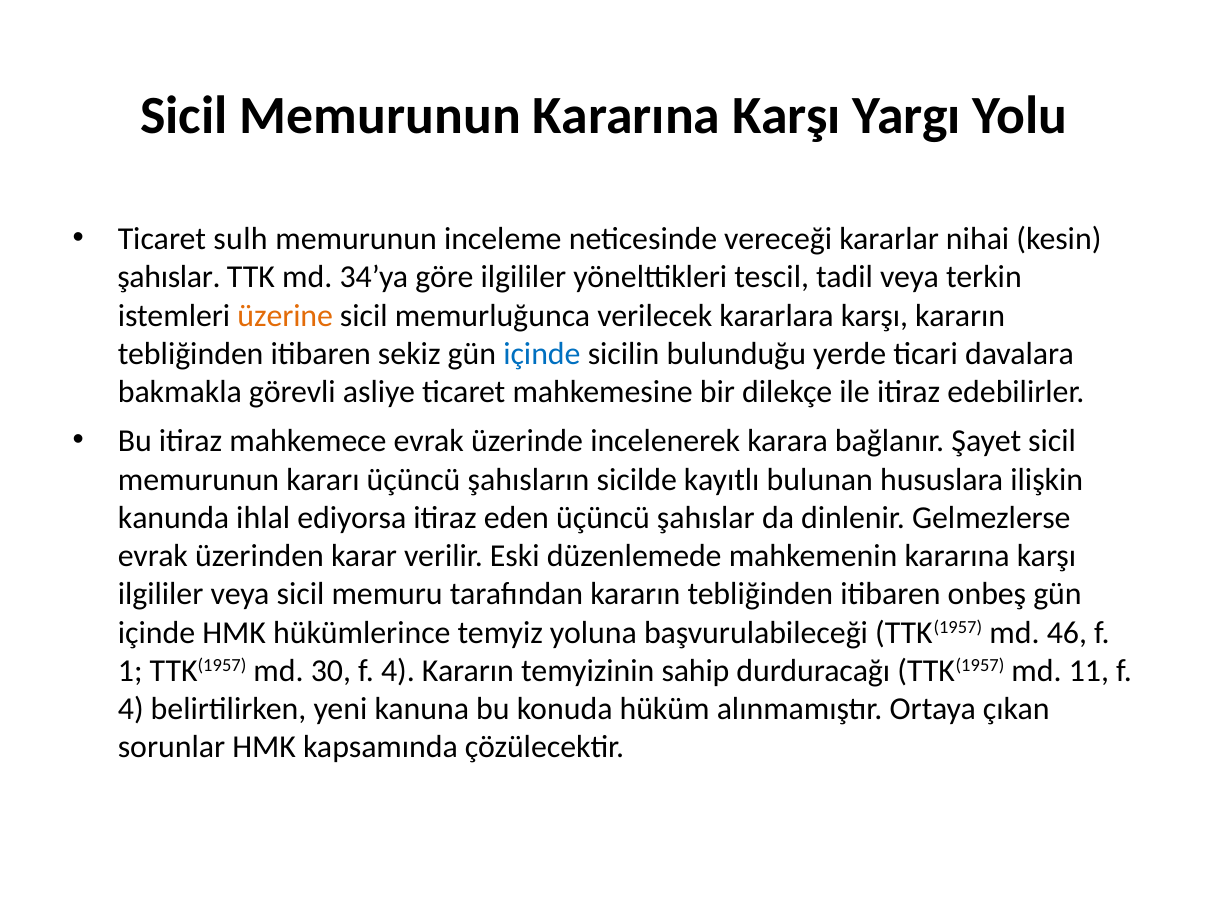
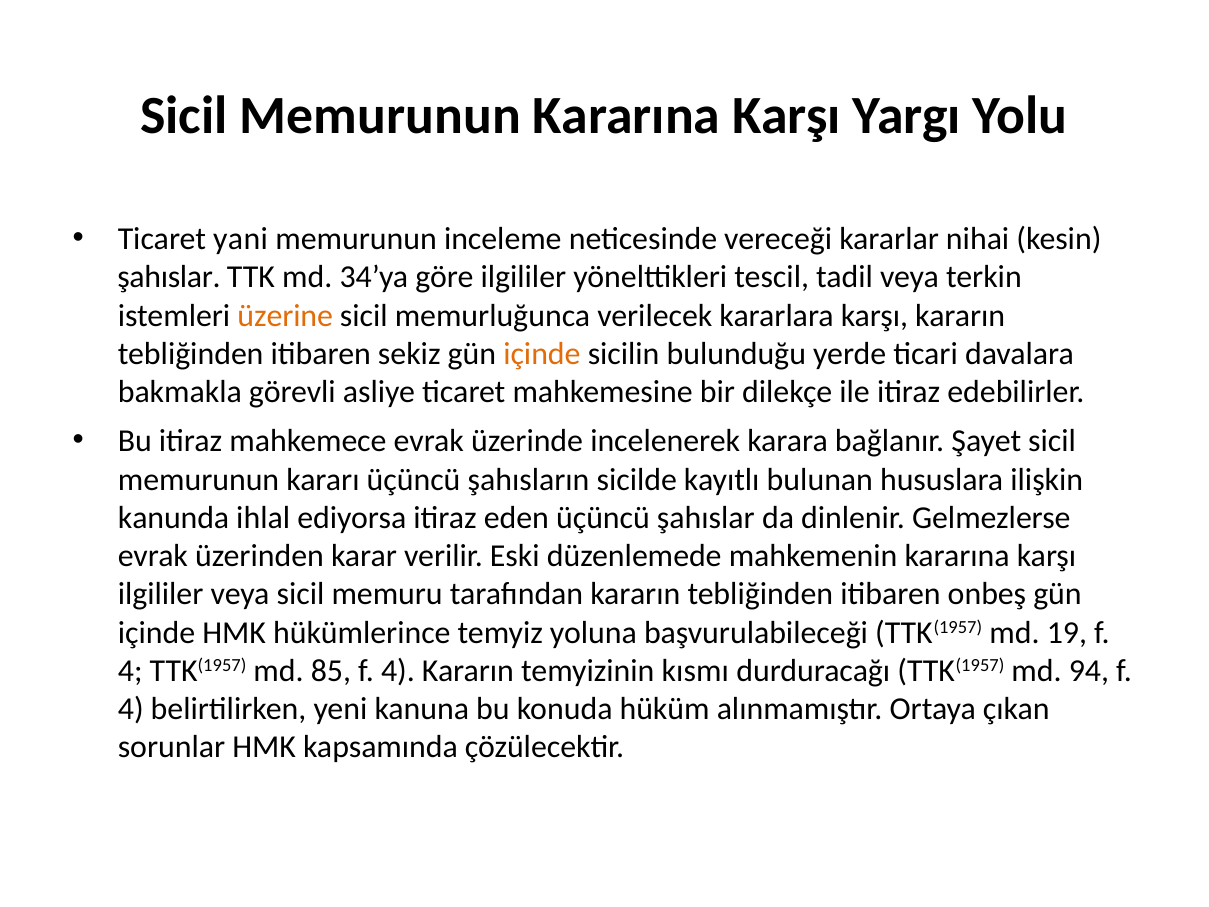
sulh: sulh -> yani
içinde at (542, 354) colour: blue -> orange
46: 46 -> 19
1 at (130, 671): 1 -> 4
30: 30 -> 85
sahip: sahip -> kısmı
11: 11 -> 94
